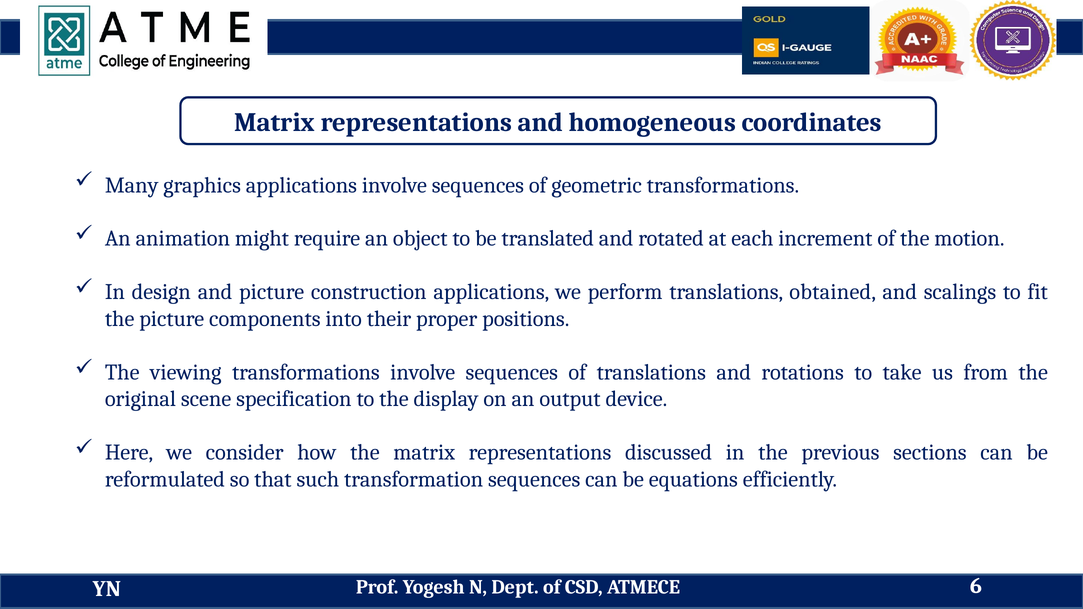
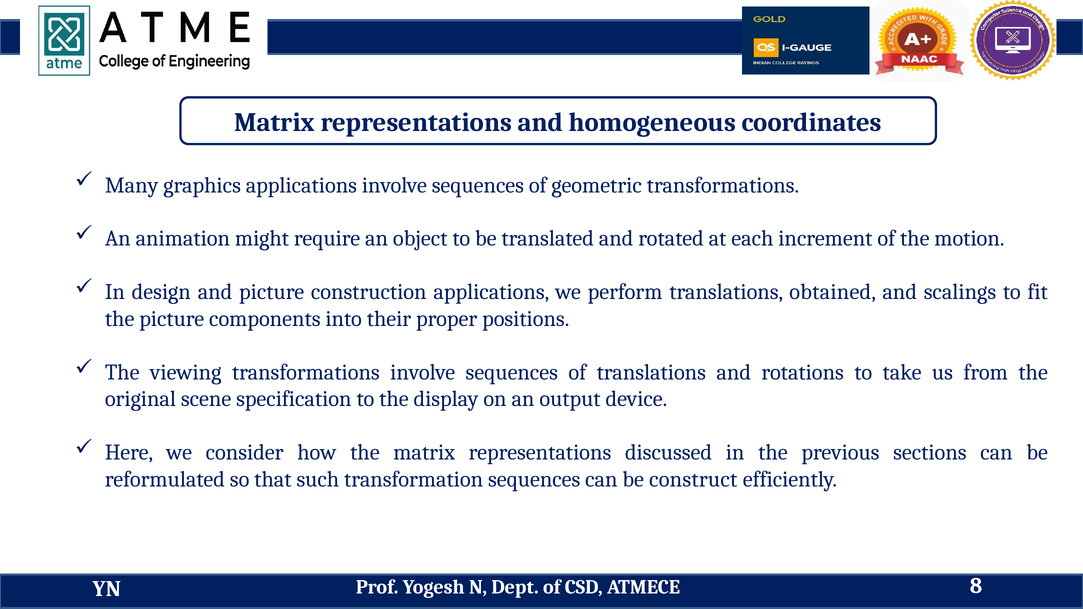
equations: equations -> construct
6: 6 -> 8
